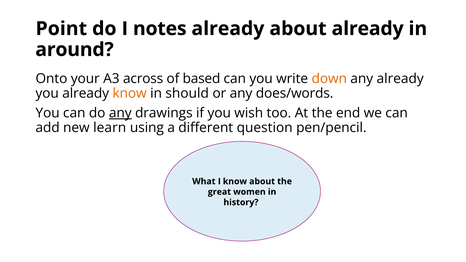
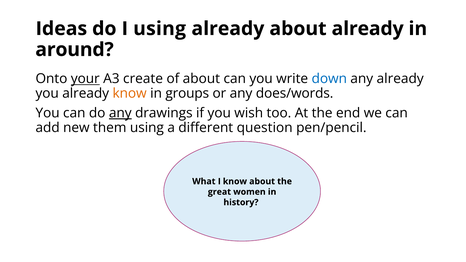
Point: Point -> Ideas
I notes: notes -> using
your underline: none -> present
across: across -> create
of based: based -> about
down colour: orange -> blue
should: should -> groups
learn: learn -> them
